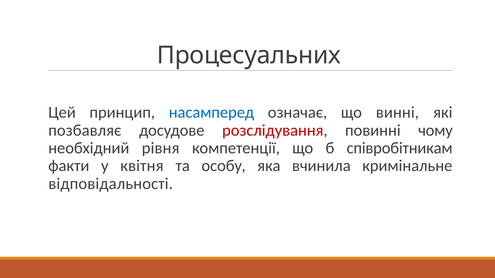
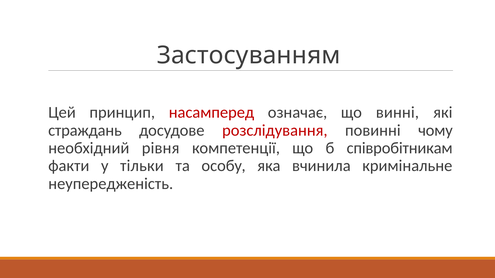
Процесуальних: Процесуальних -> Застосуванням
насамперед colour: blue -> red
позбавляє: позбавляє -> страждань
квітня: квітня -> тільки
відповідальності: відповідальності -> неупередженість
